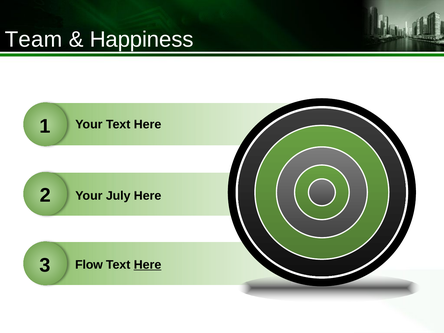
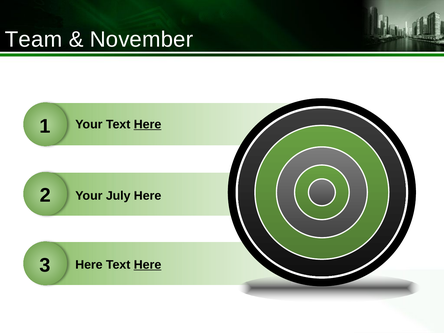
Happiness: Happiness -> November
Here at (148, 124) underline: none -> present
3 Flow: Flow -> Here
